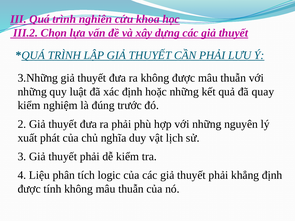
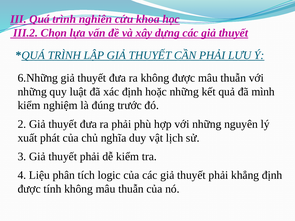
3.Những: 3.Những -> 6.Những
quay: quay -> mình
